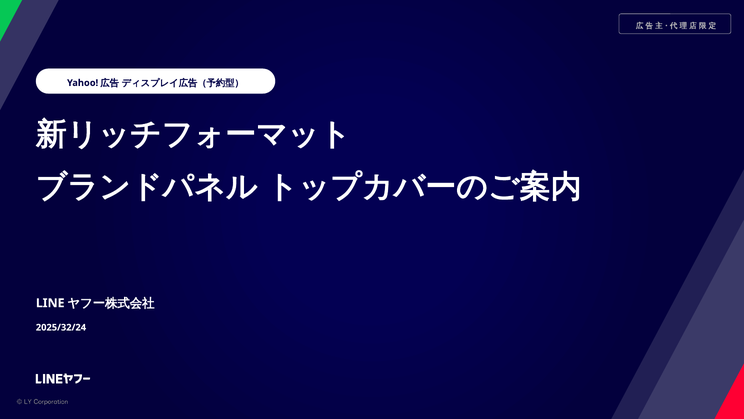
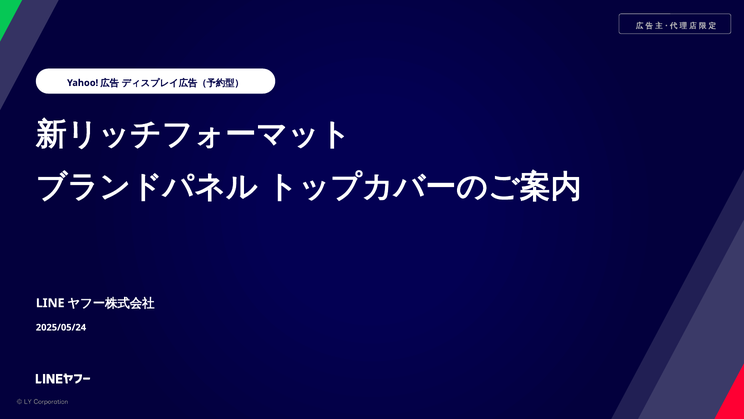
2025/32/24: 2025/32/24 -> 2025/05/24
